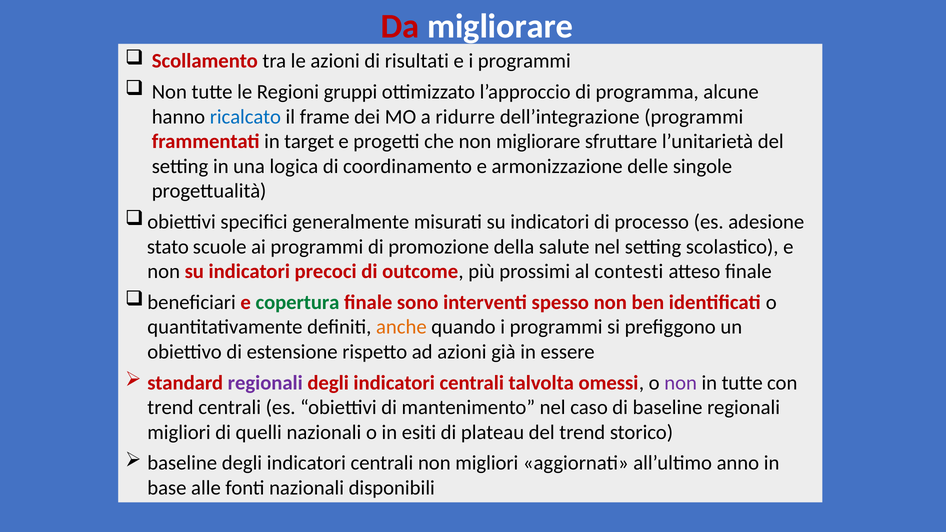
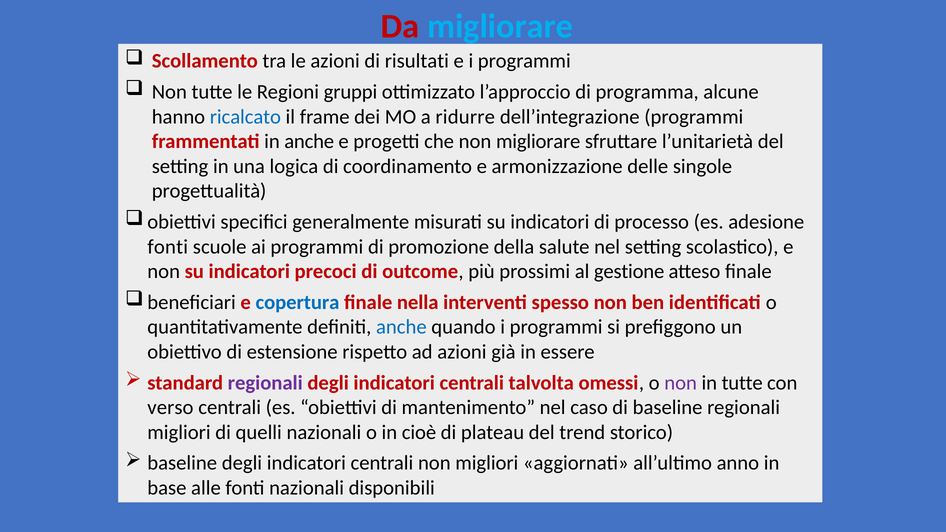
migliorare at (500, 27) colour: white -> light blue
in target: target -> anche
stato at (168, 247): stato -> fonti
contesti: contesti -> gestione
copertura colour: green -> blue
sono: sono -> nella
anche at (401, 327) colour: orange -> blue
trend at (170, 408): trend -> verso
esiti: esiti -> cioè
